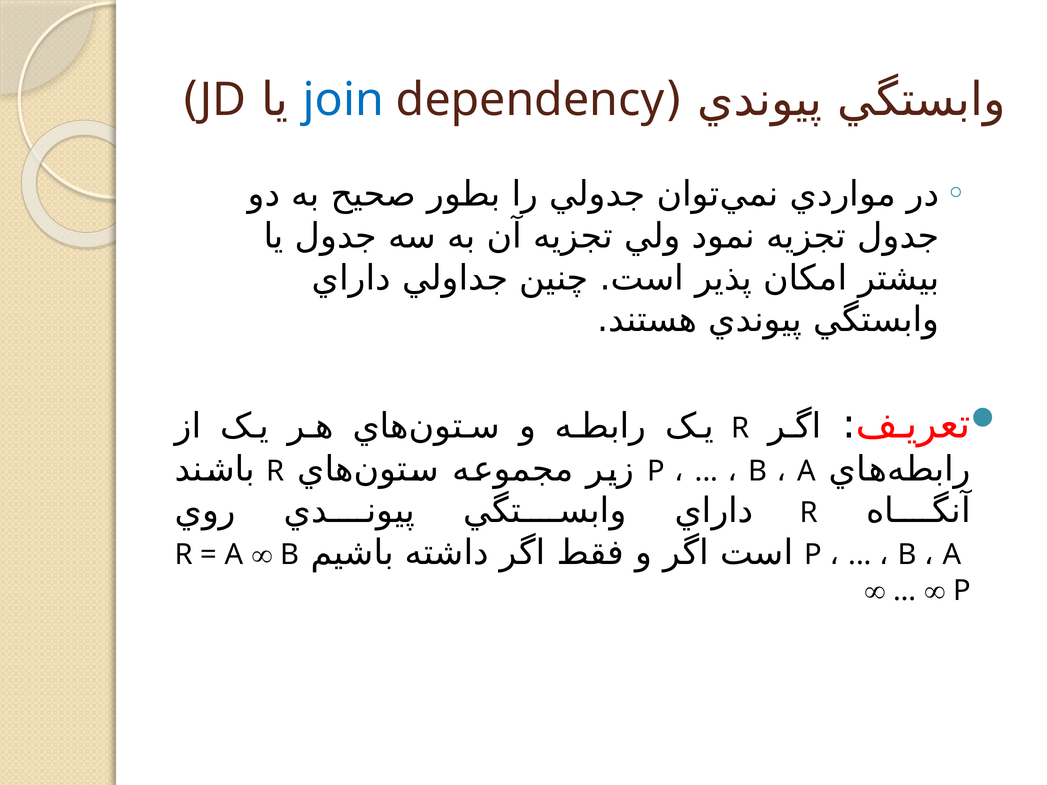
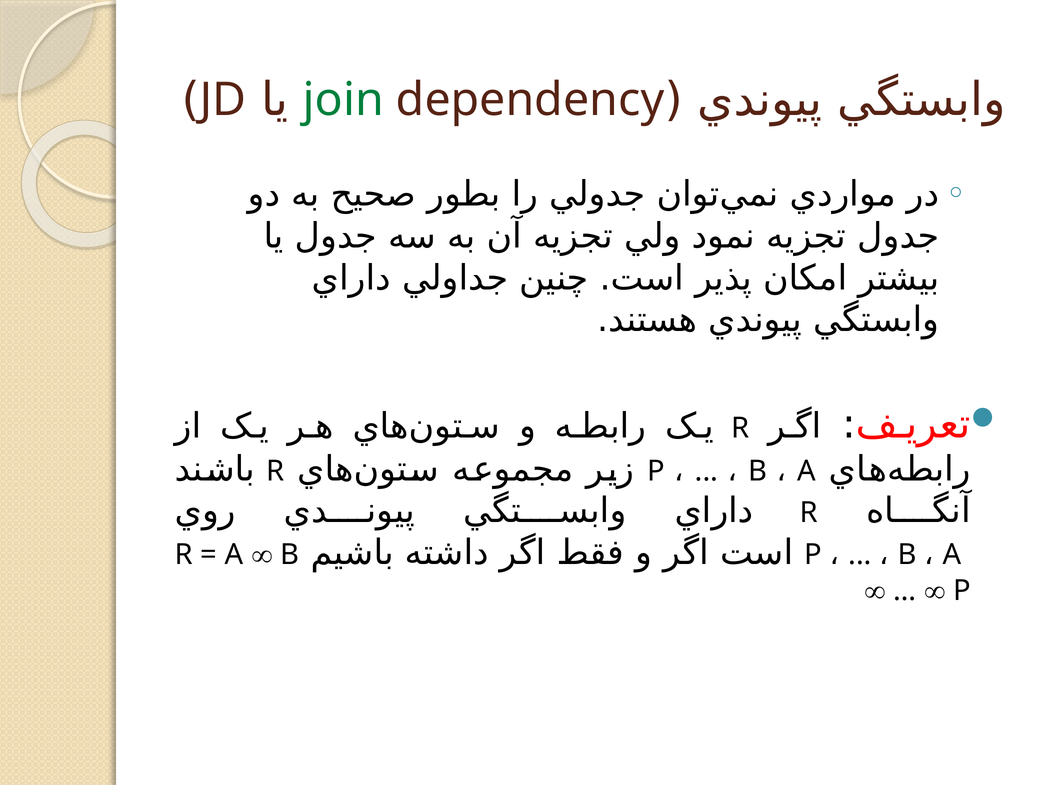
join colour: blue -> green
